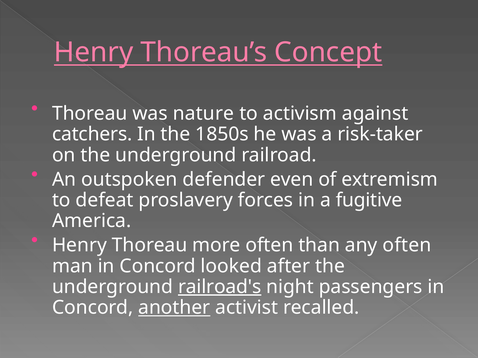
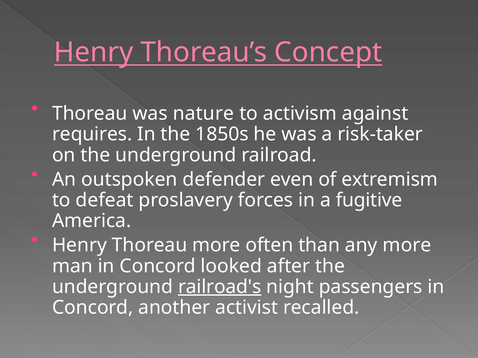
catchers: catchers -> requires
any often: often -> more
another underline: present -> none
